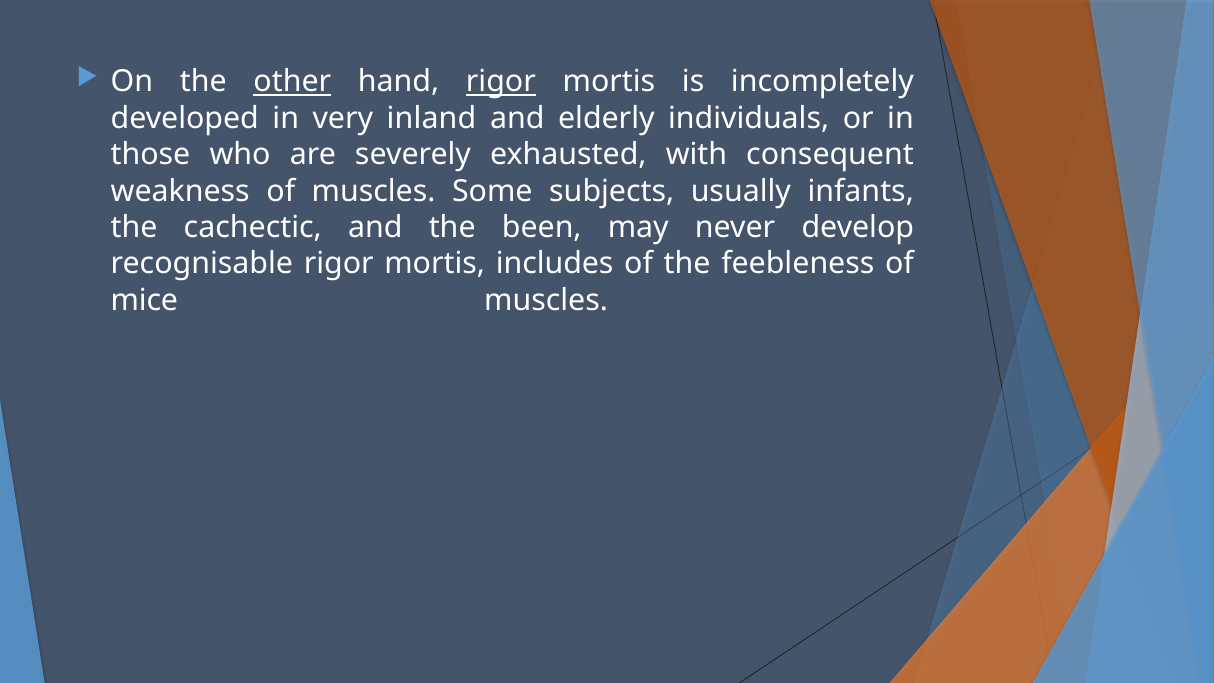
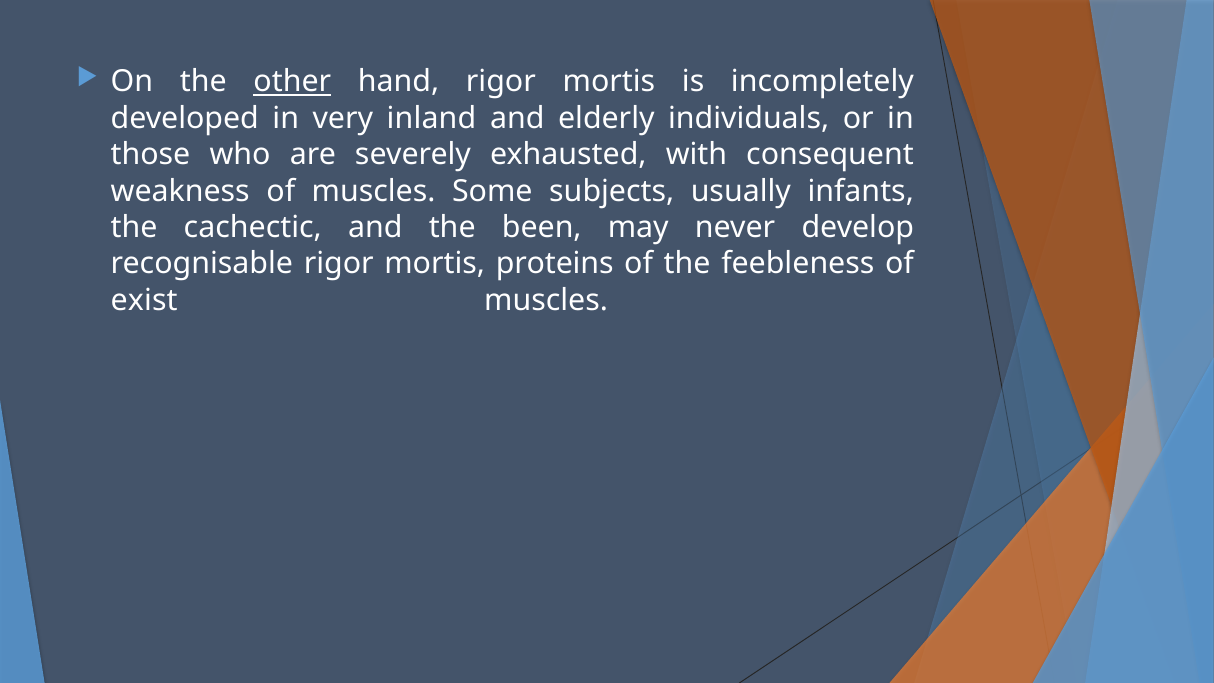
rigor at (501, 82) underline: present -> none
includes: includes -> proteins
mice: mice -> exist
